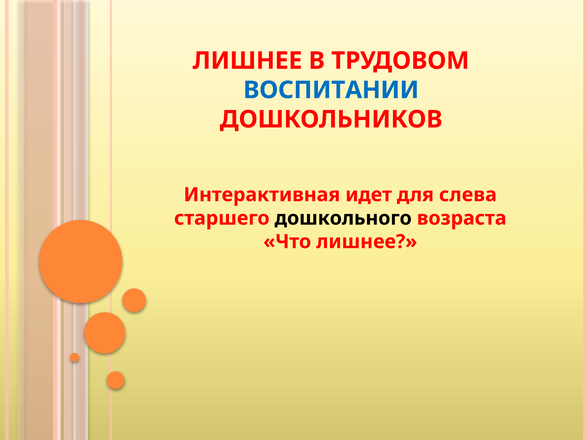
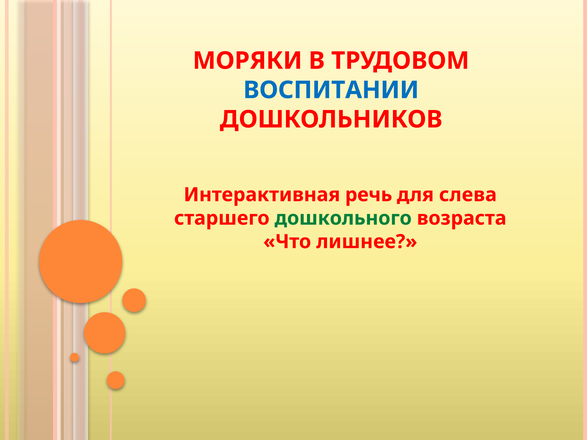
ЛИШНЕЕ at (247, 61): ЛИШНЕЕ -> МОРЯКИ
идет: идет -> речь
дошкольного colour: black -> green
